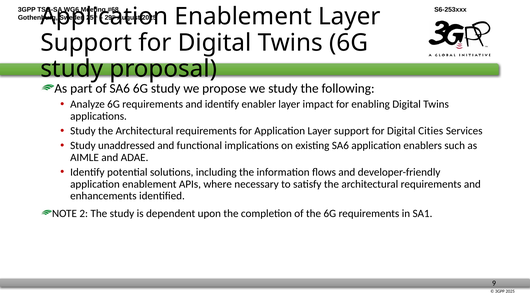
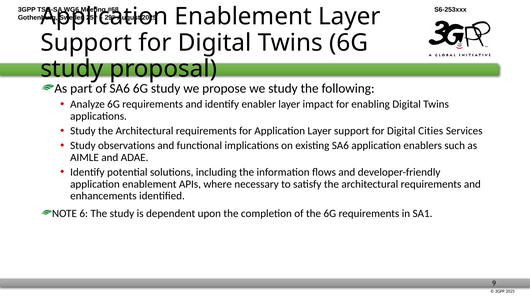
unaddressed: unaddressed -> observations
2: 2 -> 6
